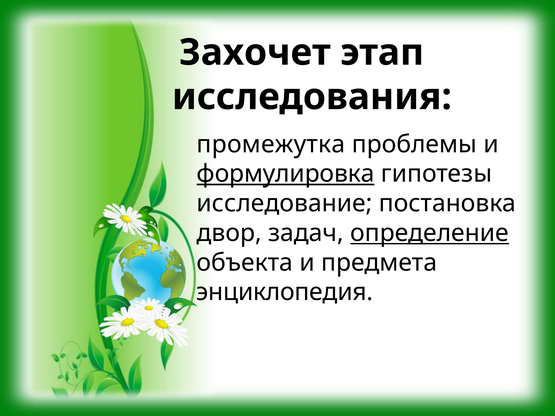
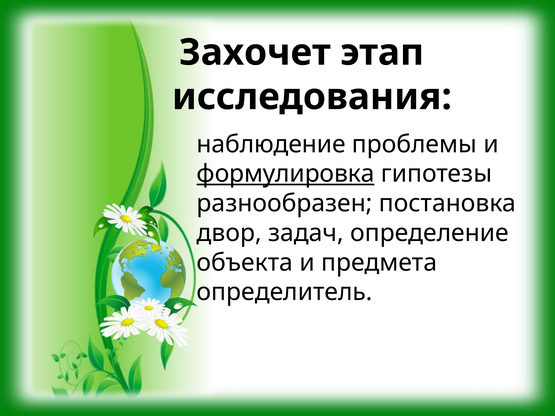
промежутка: промежутка -> наблюдение
исследование: исследование -> разнообразен
определение underline: present -> none
энциклопедия: энциклопедия -> определитель
